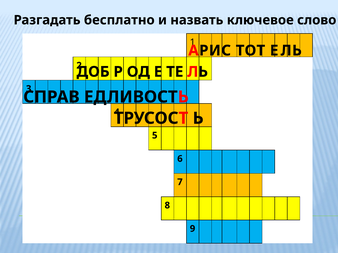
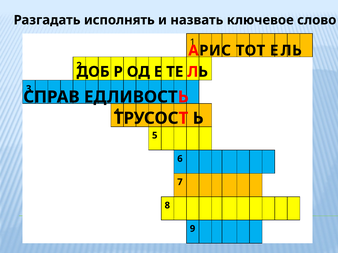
бесплатно: бесплатно -> исполнять
